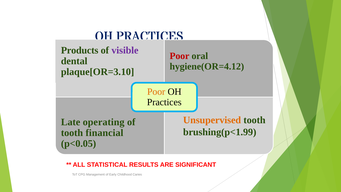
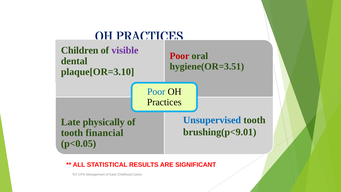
Products: Products -> Children
hygiene(OR=4.12: hygiene(OR=4.12 -> hygiene(OR=3.51
Poor at (156, 92) colour: orange -> blue
Unsupervised colour: orange -> blue
operating: operating -> physically
brushing(p<1.99: brushing(p<1.99 -> brushing(p<9.01
